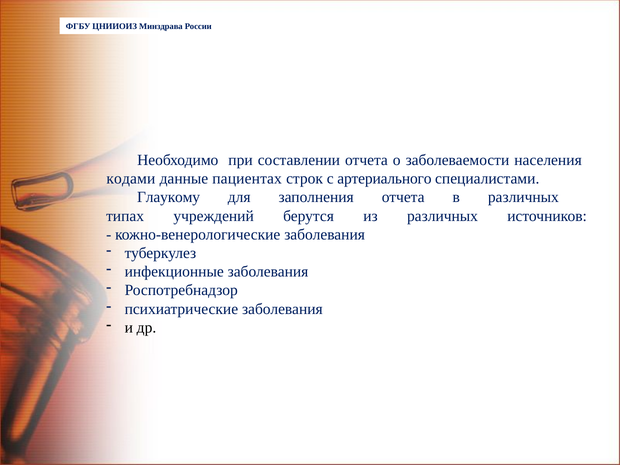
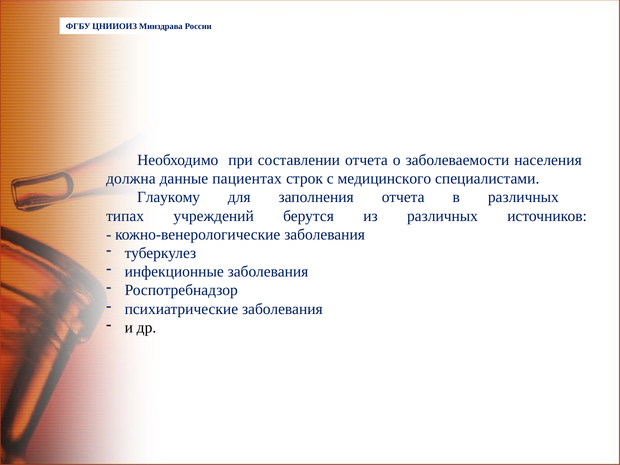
кодами: кодами -> должна
артериального: артериального -> медицинского
